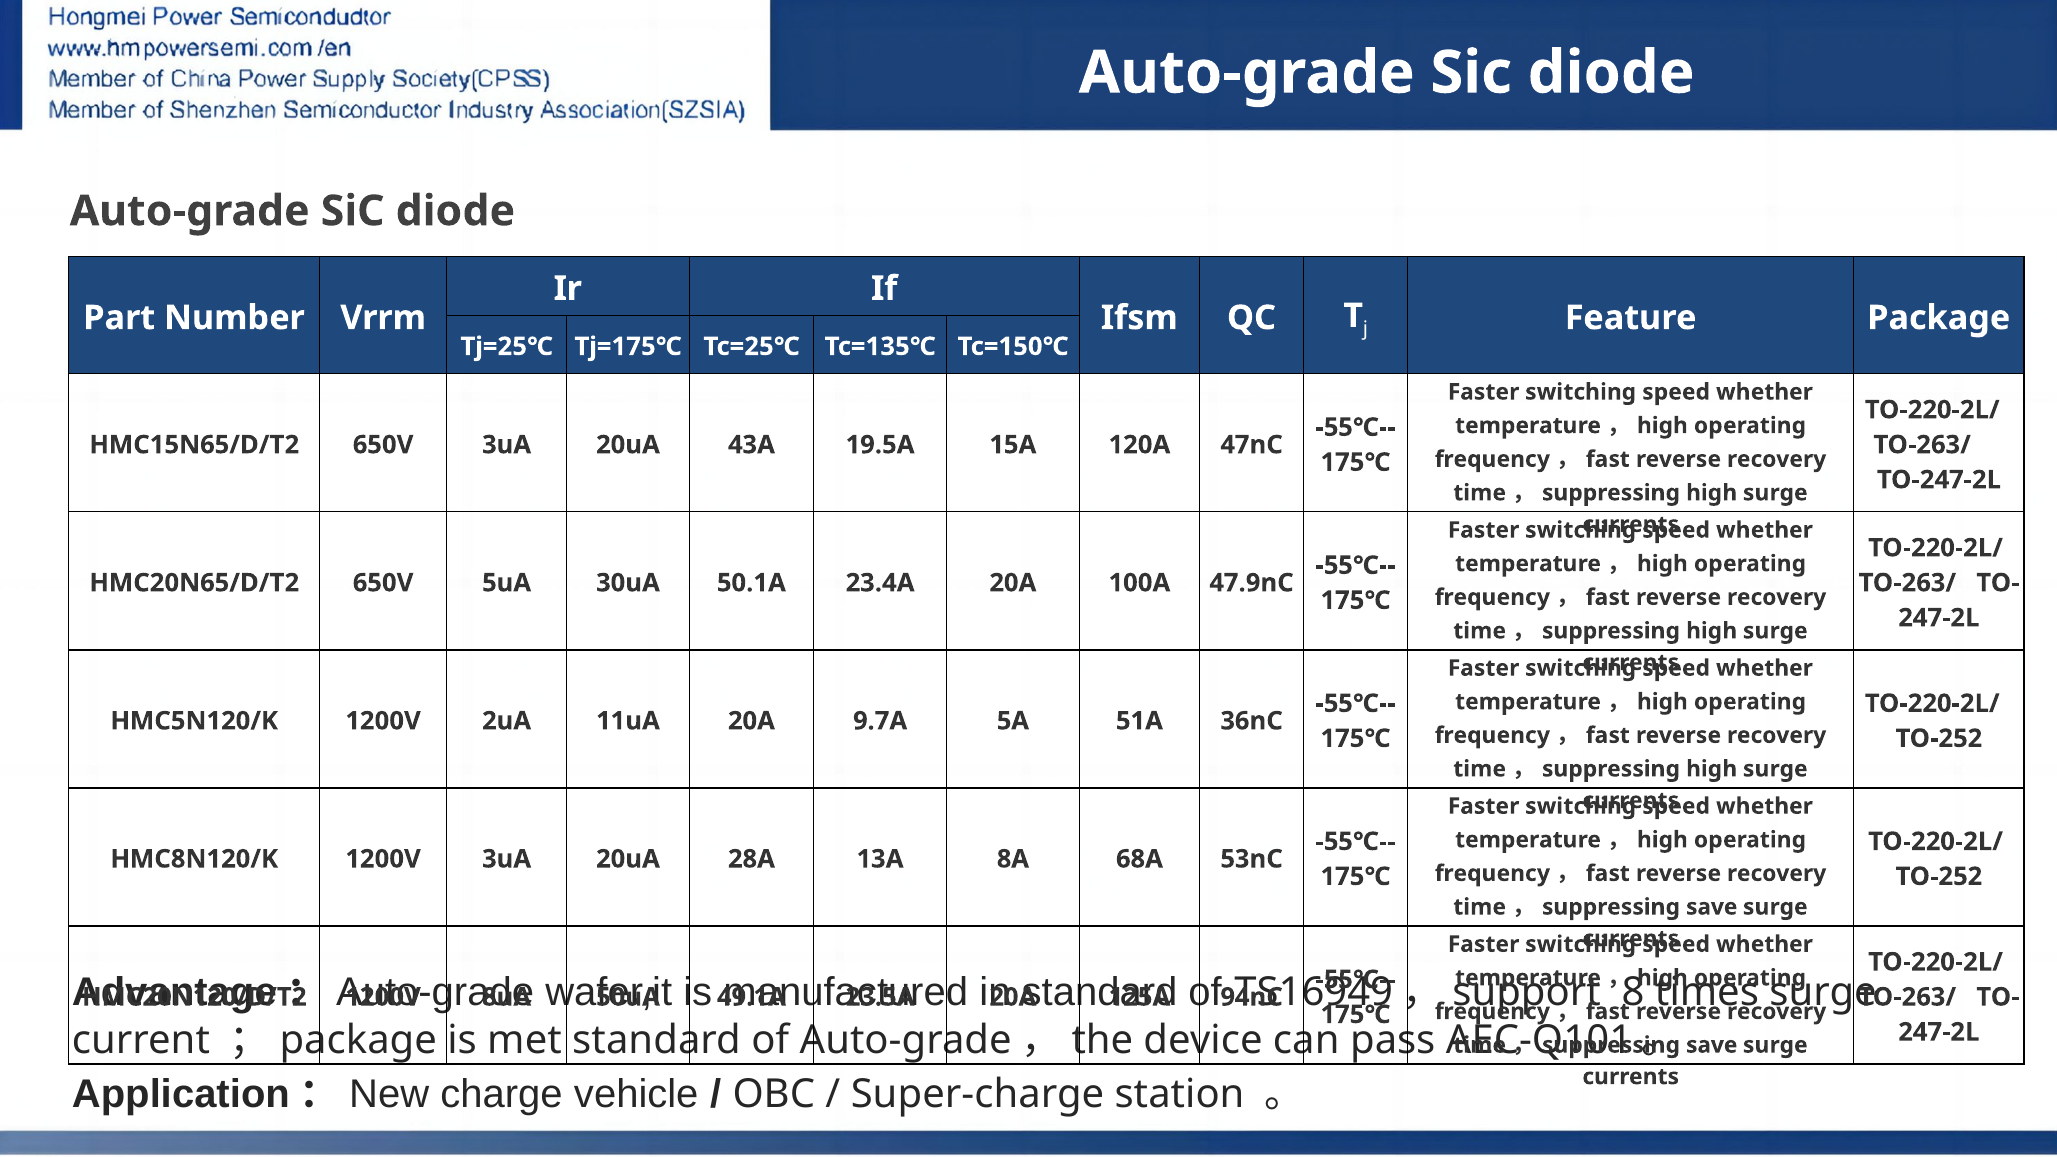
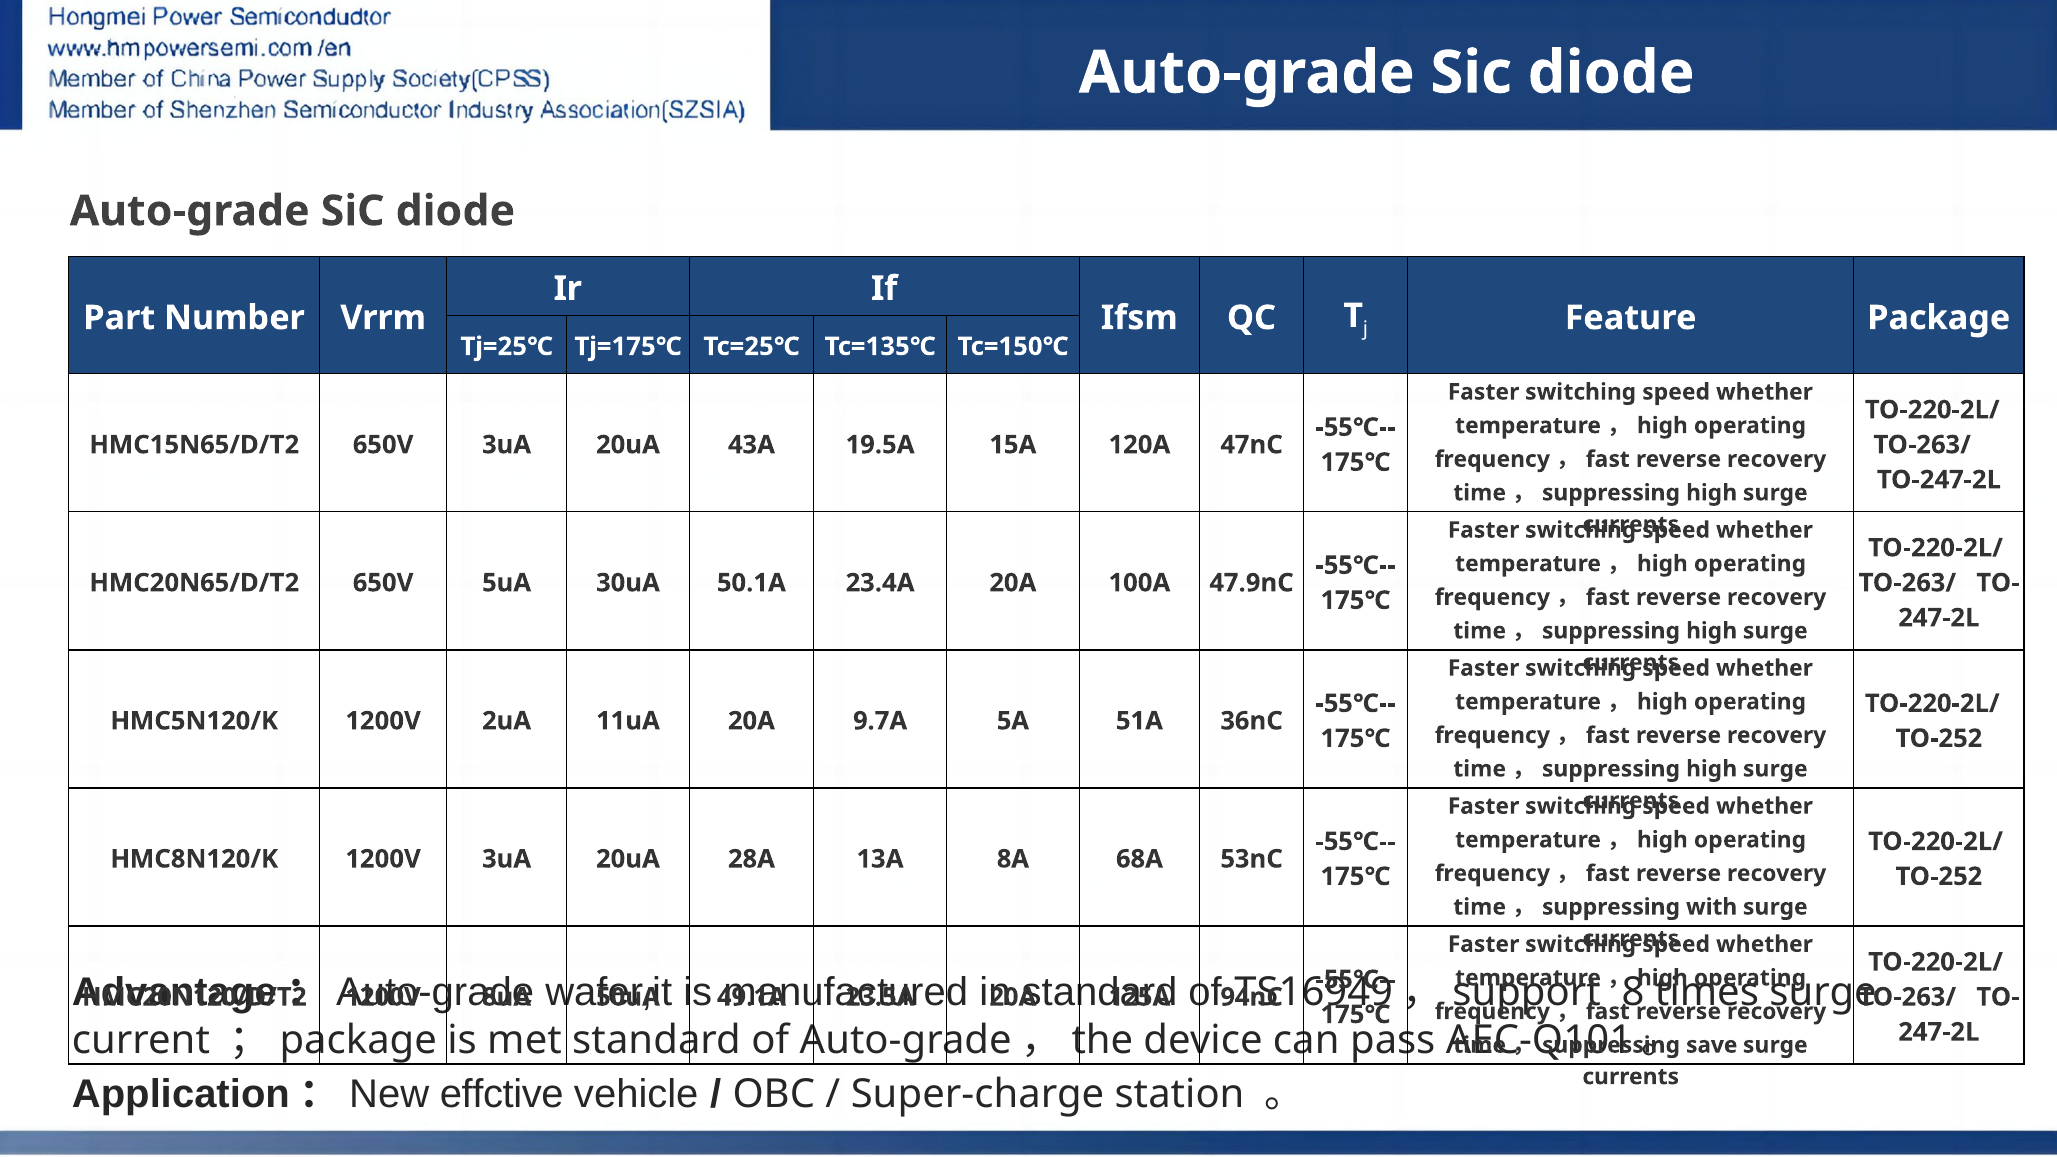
save at (1712, 907): save -> with
charge: charge -> effctive
